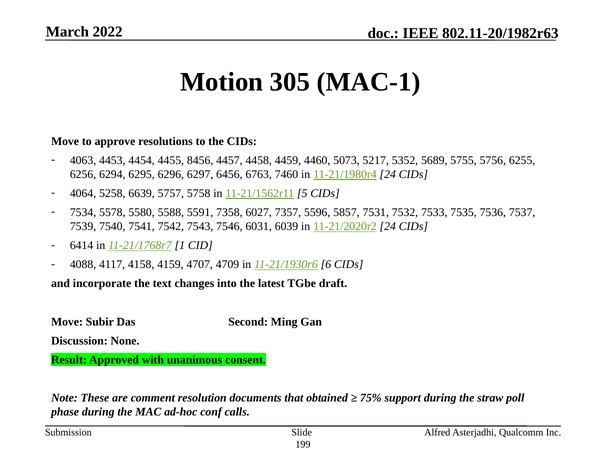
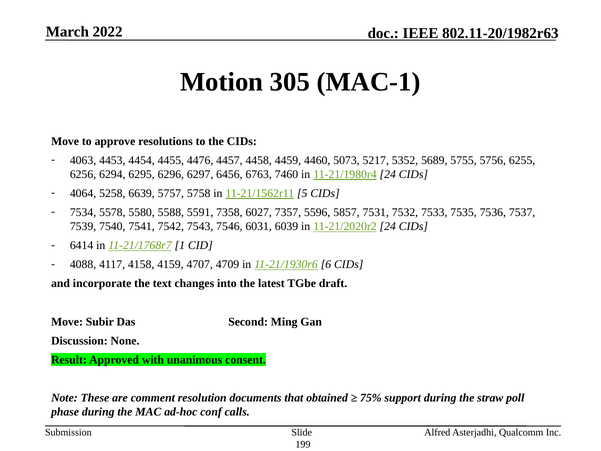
8456: 8456 -> 4476
